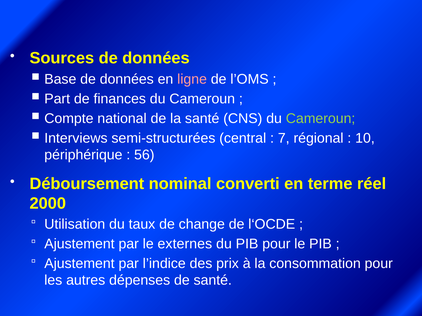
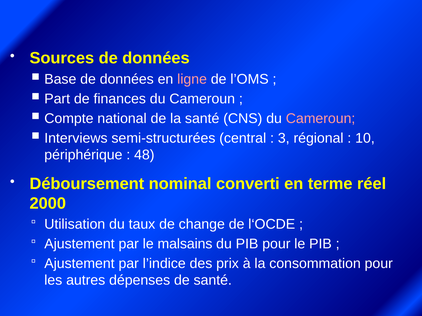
Cameroun at (321, 119) colour: light green -> pink
7: 7 -> 3
56: 56 -> 48
externes: externes -> malsains
